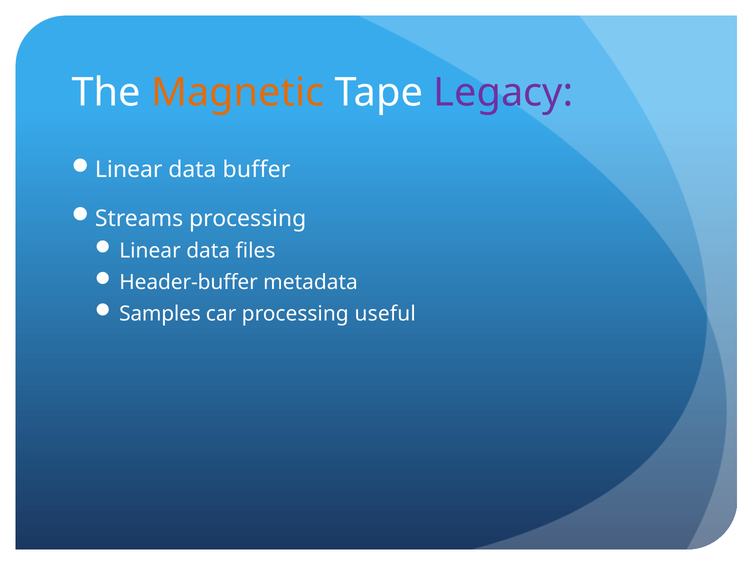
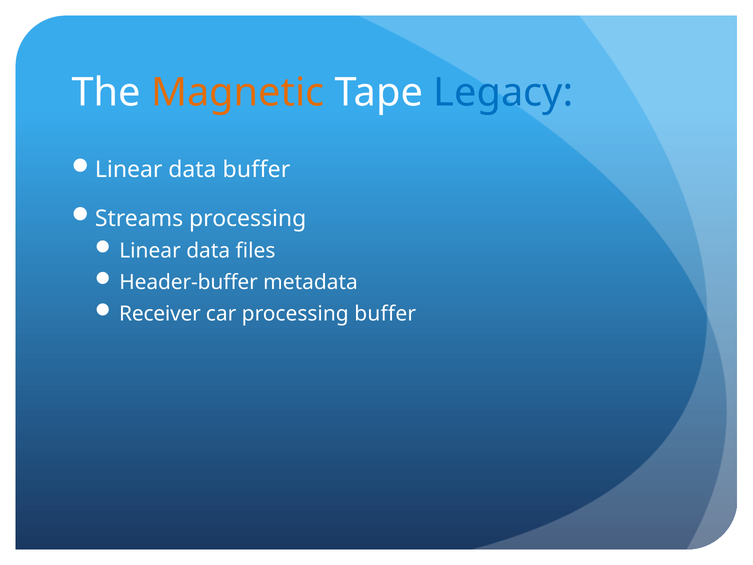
Legacy colour: purple -> blue
Samples: Samples -> Receiver
processing useful: useful -> buffer
